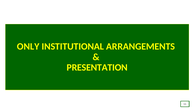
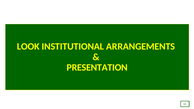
ONLY: ONLY -> LOOK
